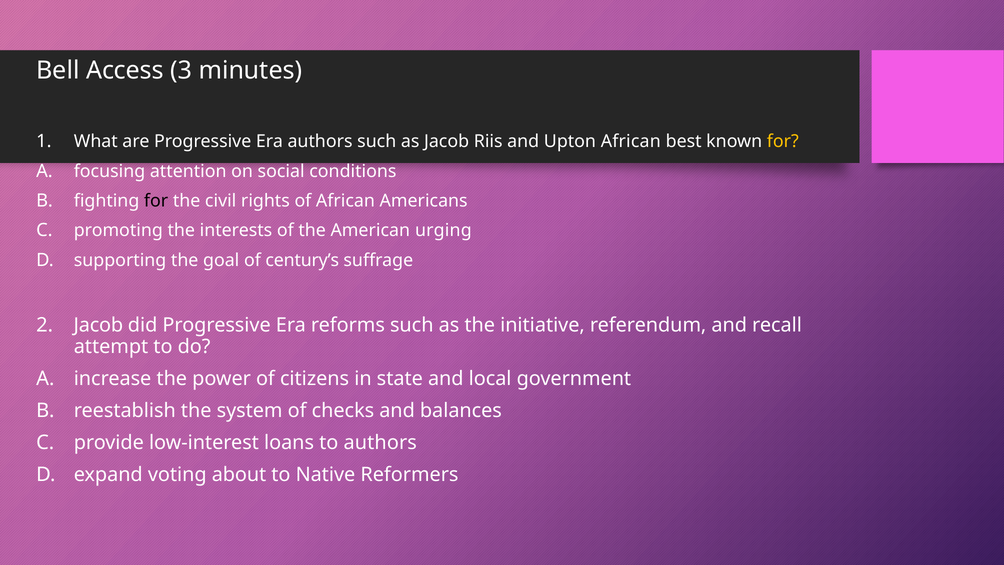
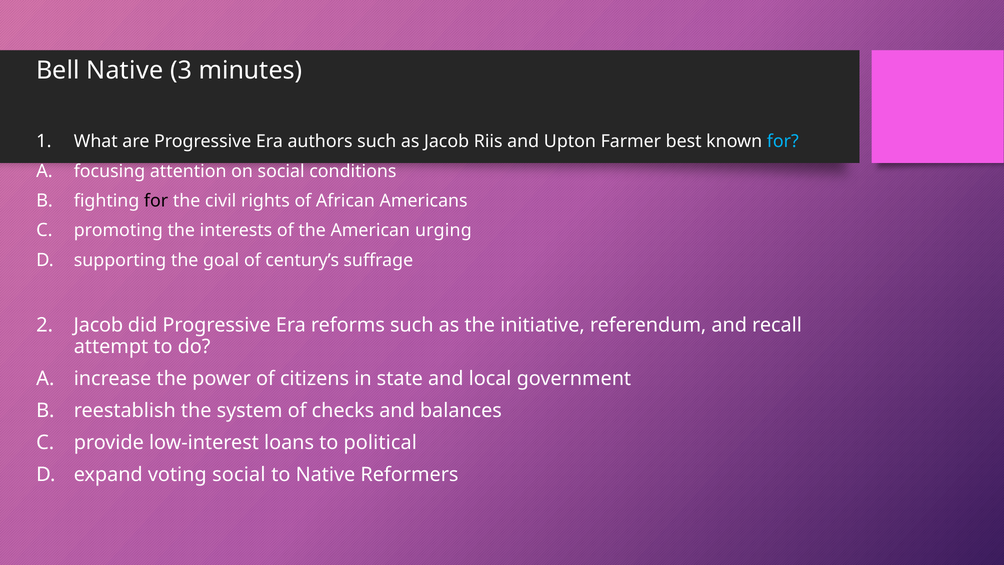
Bell Access: Access -> Native
Upton African: African -> Farmer
for at (783, 141) colour: yellow -> light blue
to authors: authors -> political
voting about: about -> social
